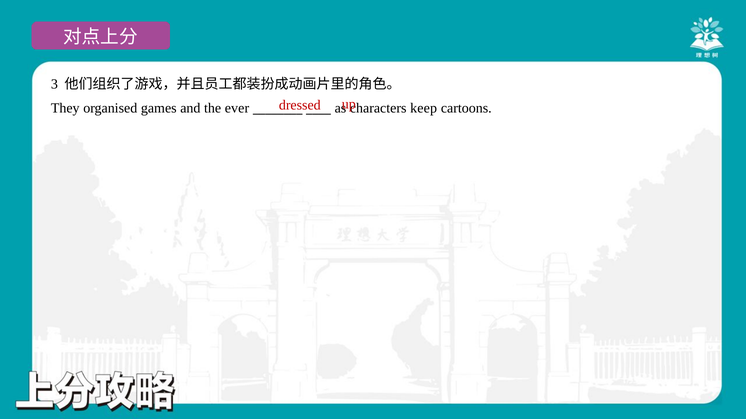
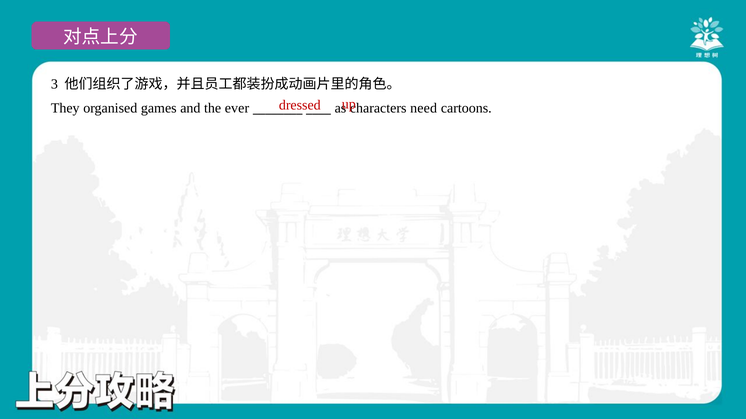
keep: keep -> need
